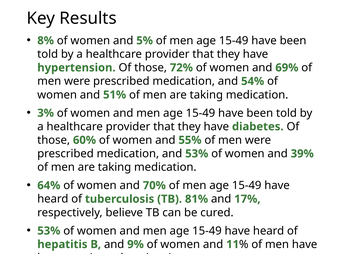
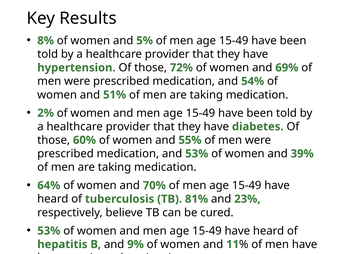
3%: 3% -> 2%
17%: 17% -> 23%
